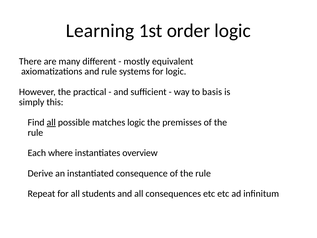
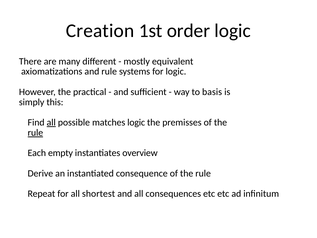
Learning: Learning -> Creation
rule at (35, 133) underline: none -> present
where: where -> empty
students: students -> shortest
